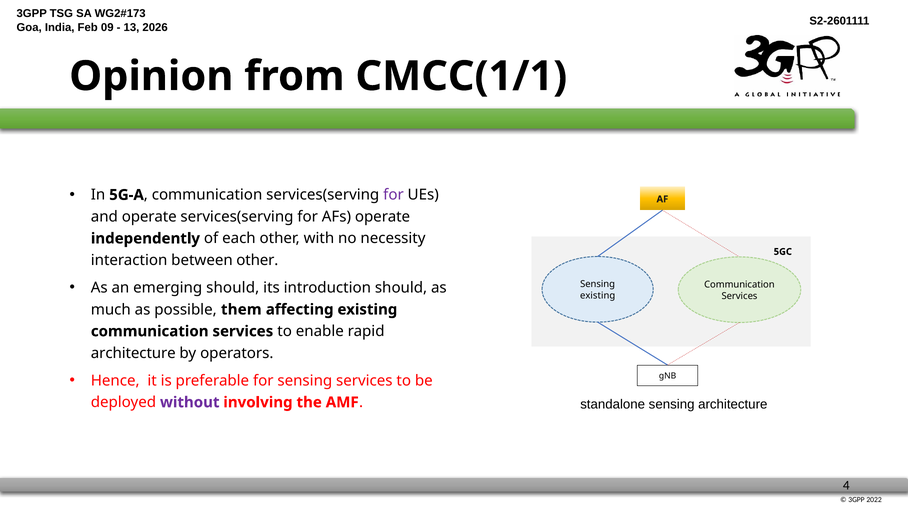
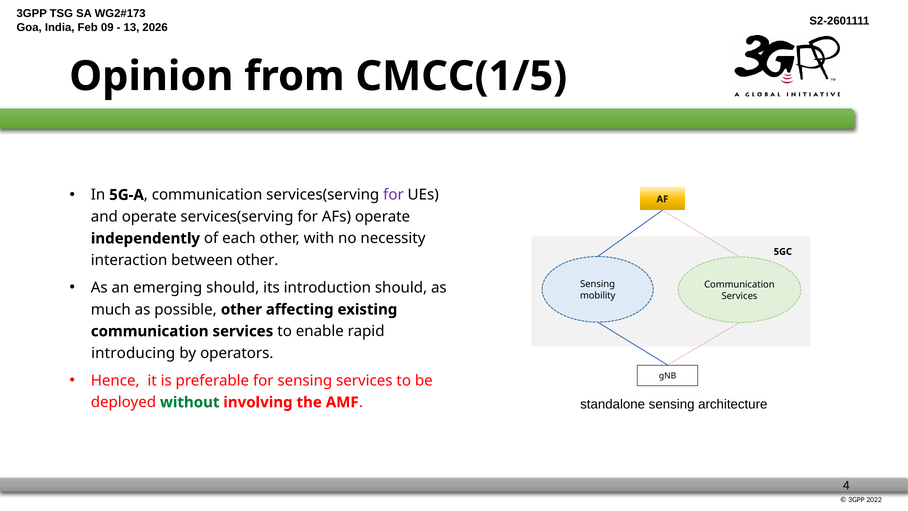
CMCC(1/1: CMCC(1/1 -> CMCC(1/5
existing at (598, 295): existing -> mobility
possible them: them -> other
architecture at (133, 353): architecture -> introducing
without colour: purple -> green
